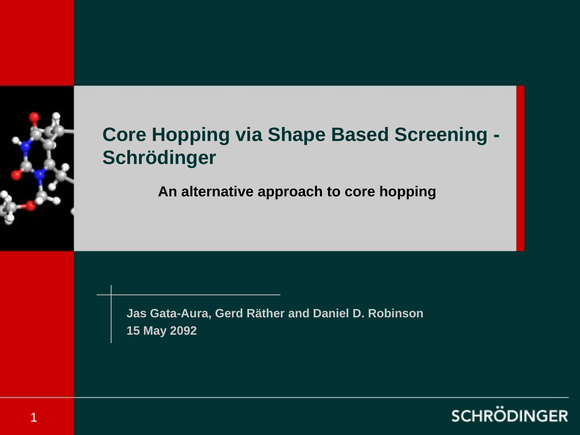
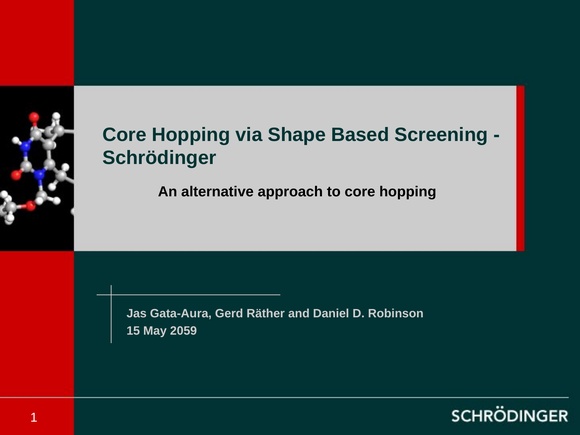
2092: 2092 -> 2059
